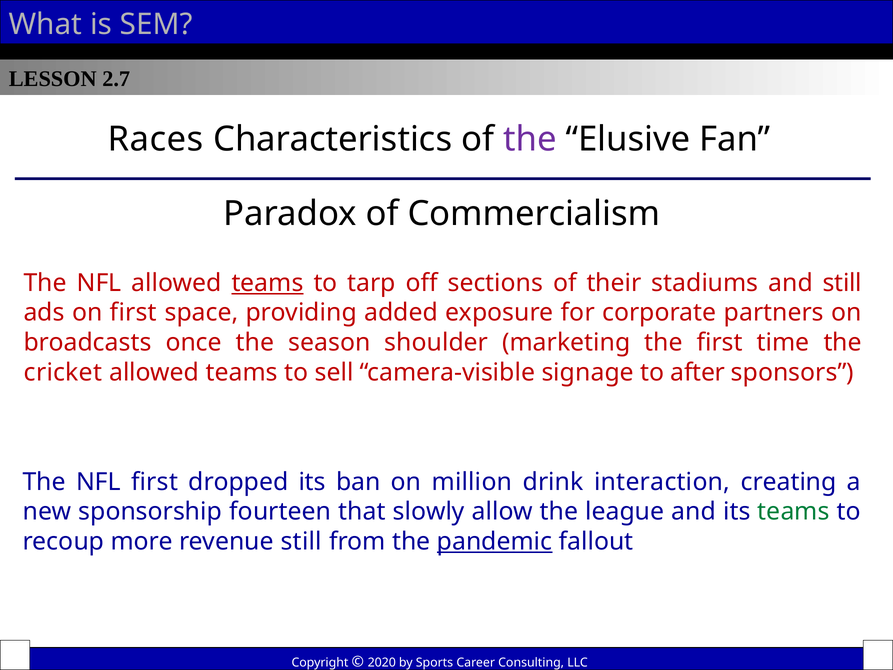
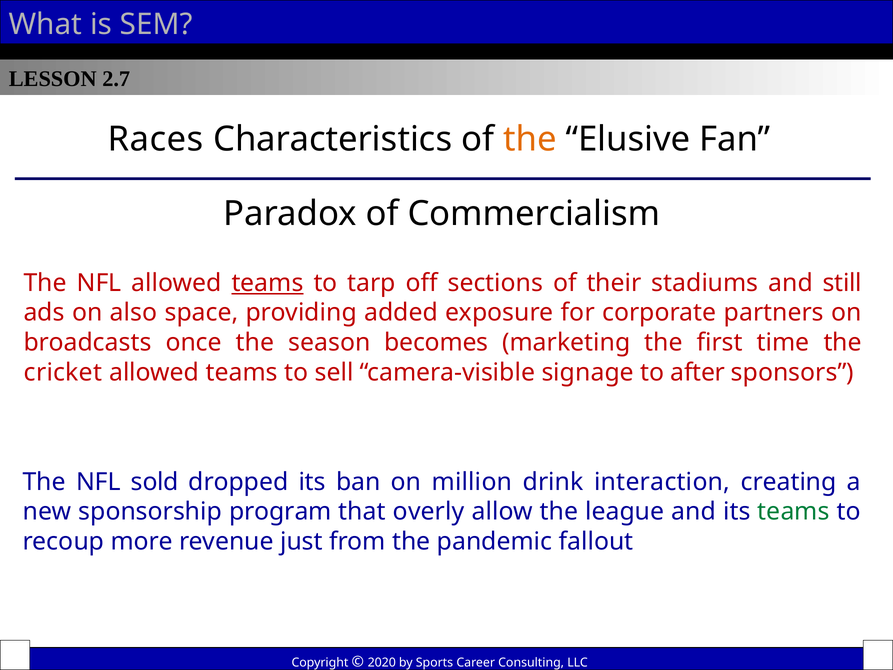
the at (530, 139) colour: purple -> orange
on first: first -> also
shoulder: shoulder -> becomes
NFL first: first -> sold
fourteen: fourteen -> program
slowly: slowly -> overly
revenue still: still -> just
pandemic underline: present -> none
